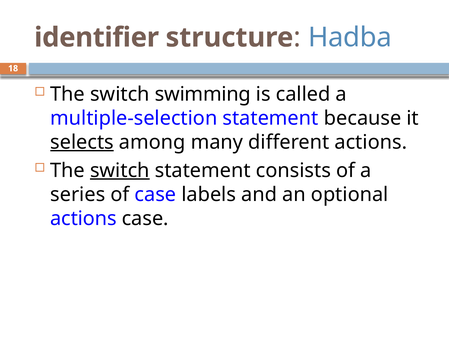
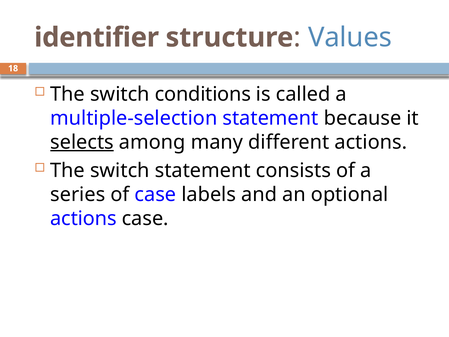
Hadba: Hadba -> Values
swimming: swimming -> conditions
switch at (120, 170) underline: present -> none
